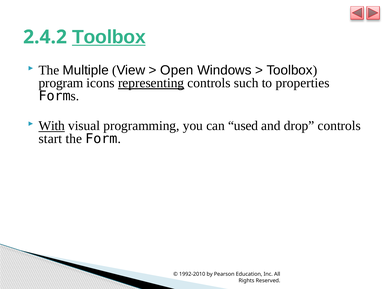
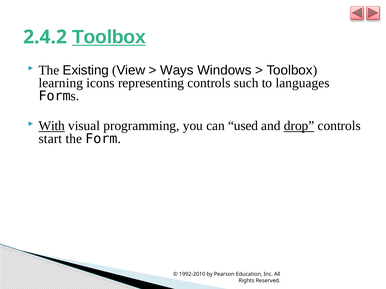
Multiple: Multiple -> Existing
Open: Open -> Ways
program: program -> learning
representing underline: present -> none
properties: properties -> languages
drop underline: none -> present
